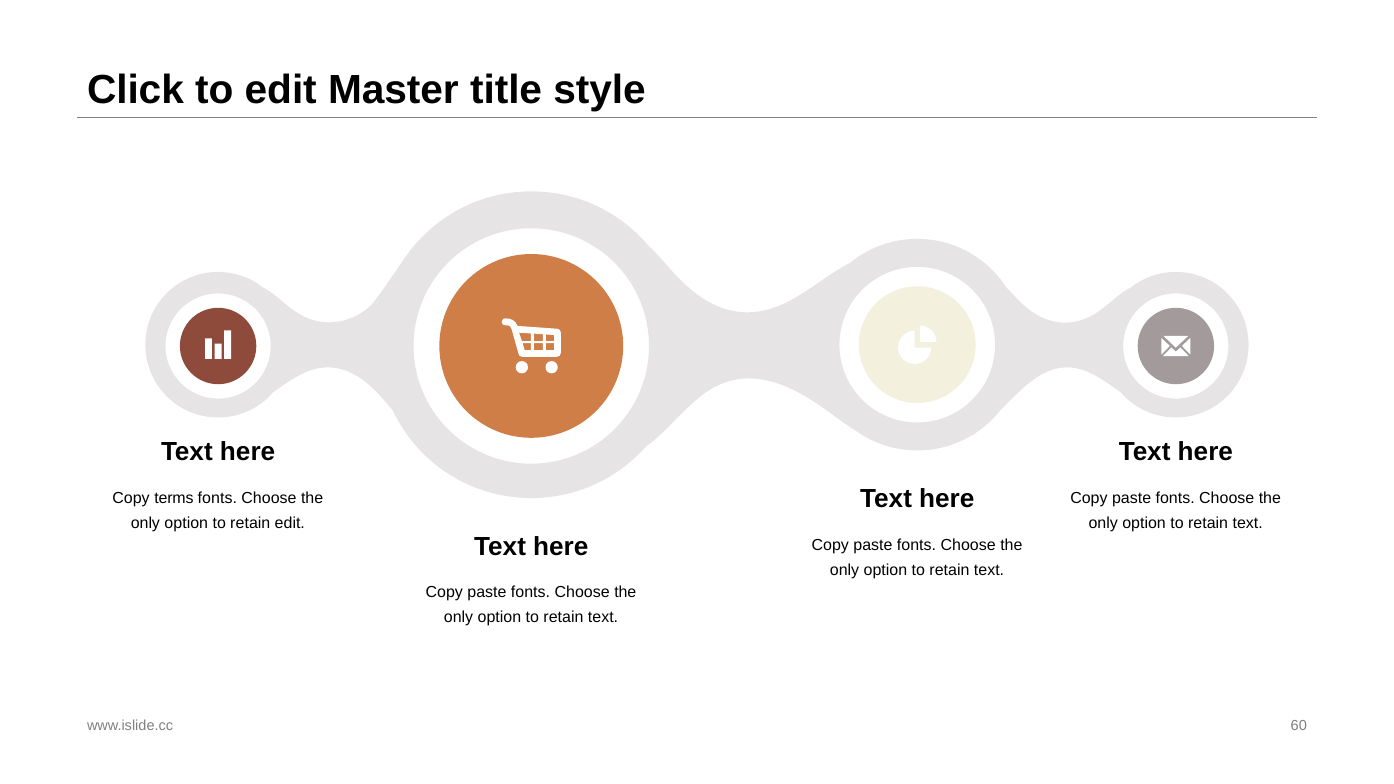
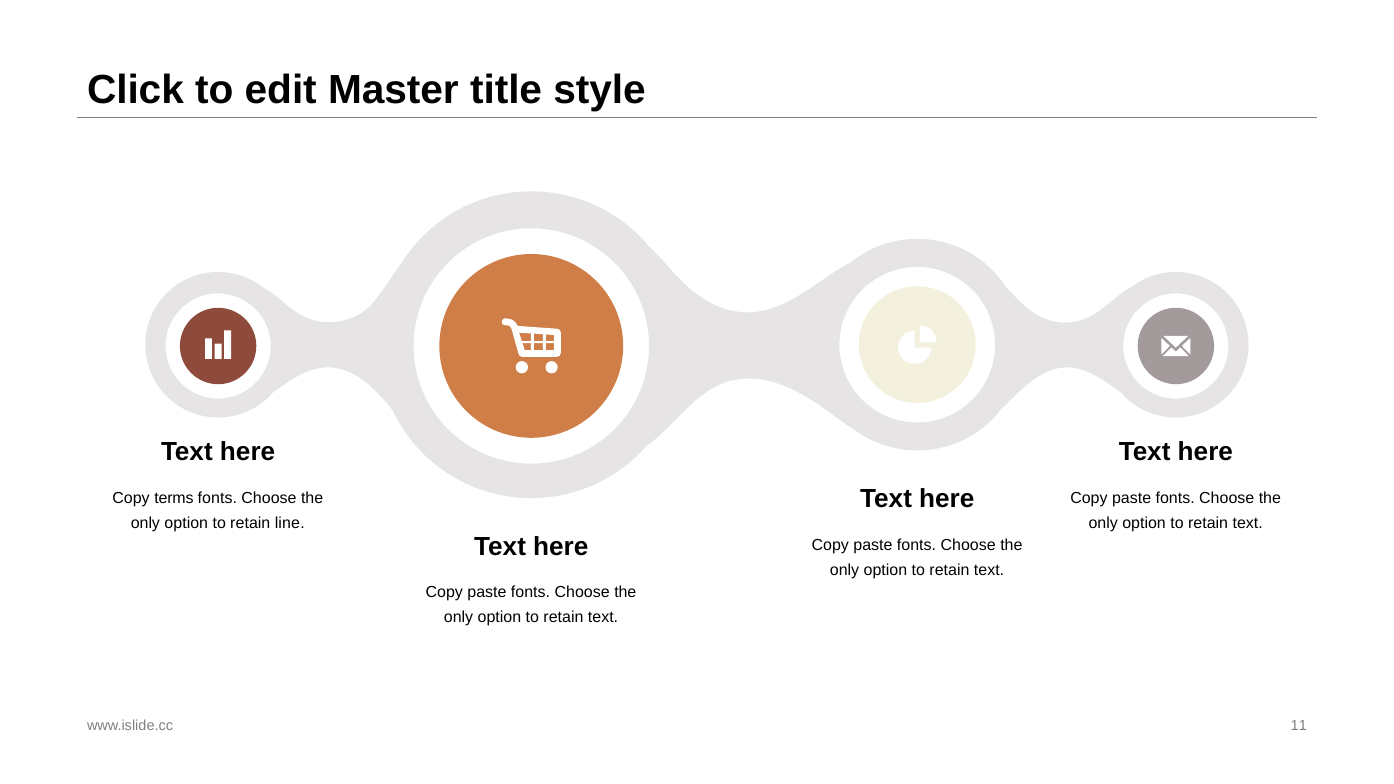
retain edit: edit -> line
60: 60 -> 11
